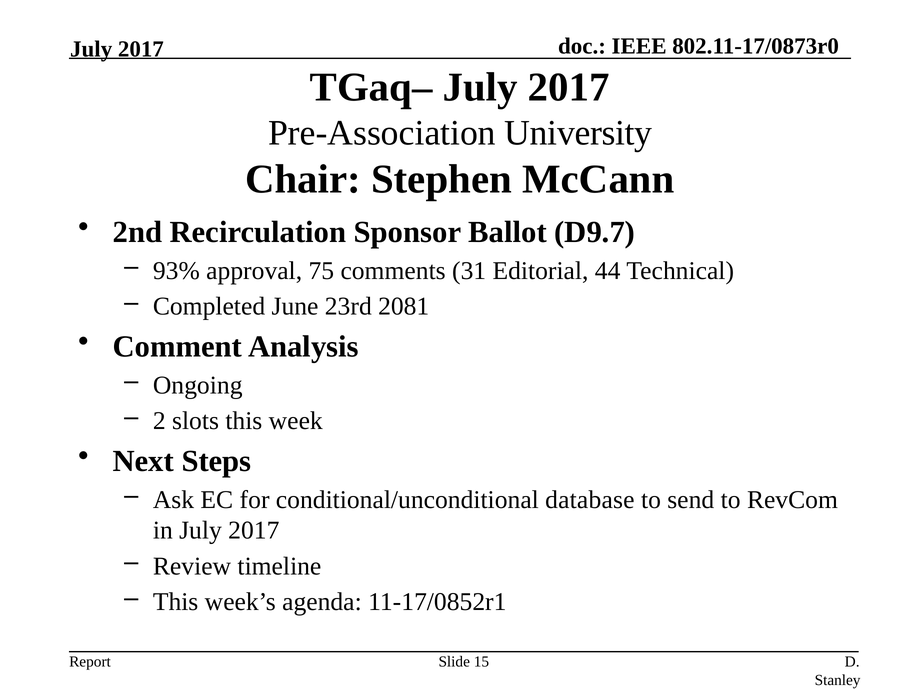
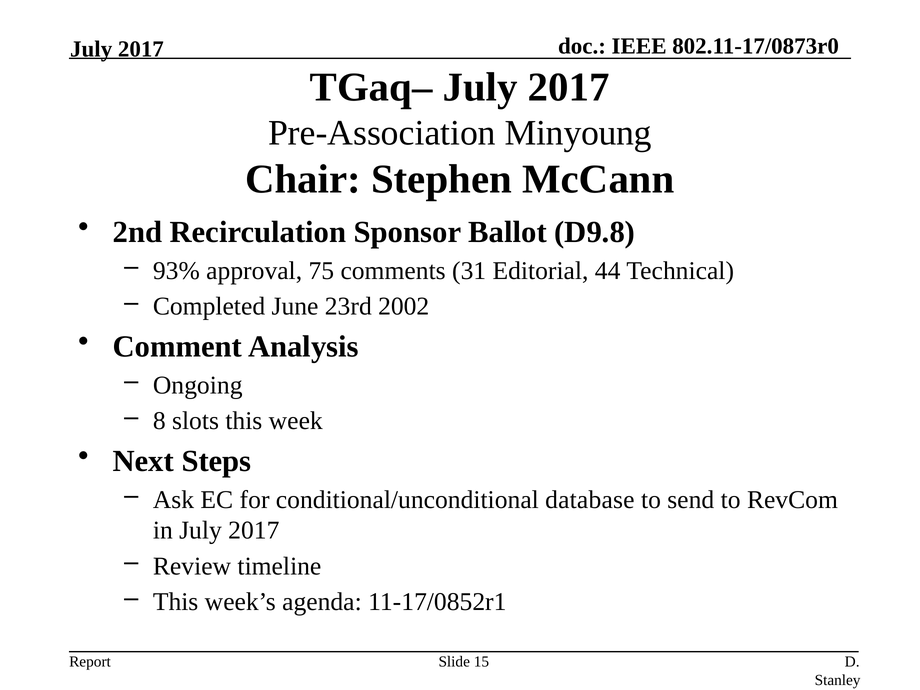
University: University -> Minyoung
D9.7: D9.7 -> D9.8
2081: 2081 -> 2002
2: 2 -> 8
